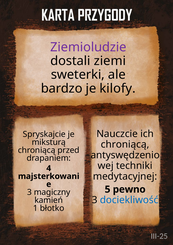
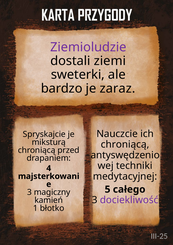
kilofy: kilofy -> zaraz
pewno: pewno -> całego
dociekliwość colour: blue -> purple
